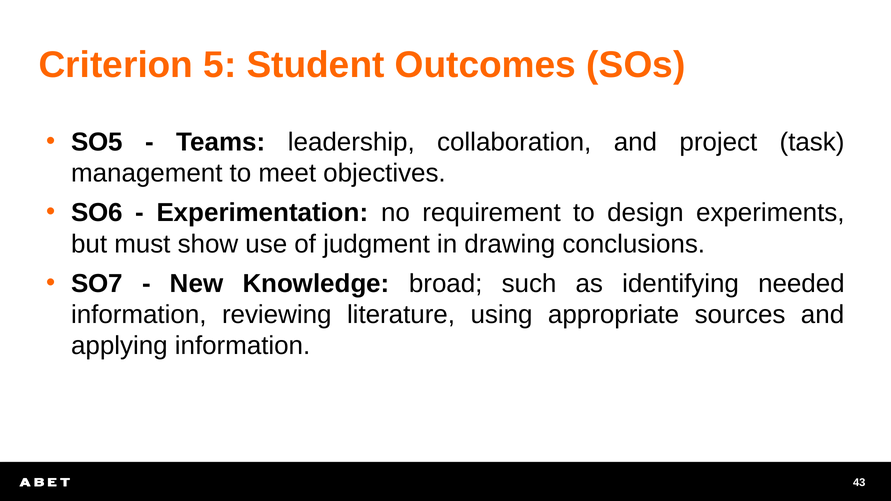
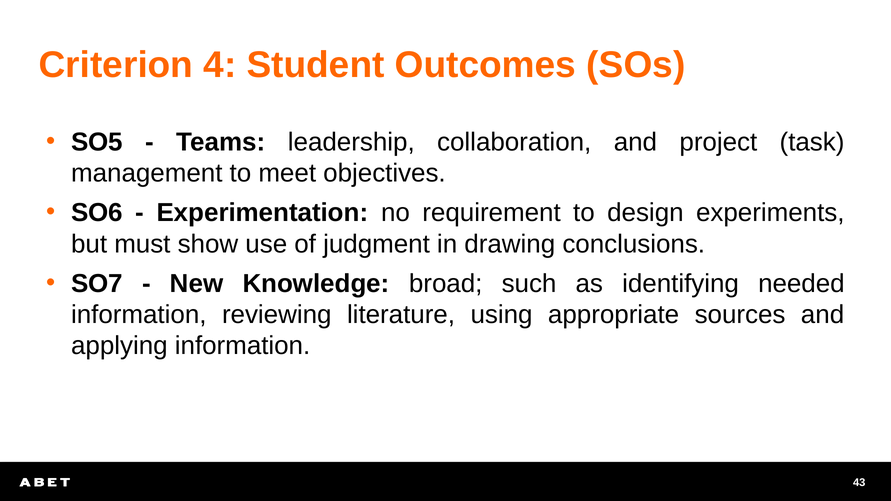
5: 5 -> 4
